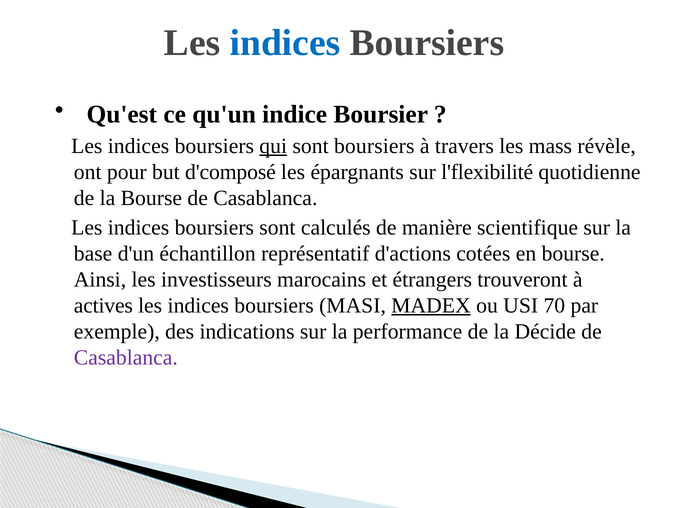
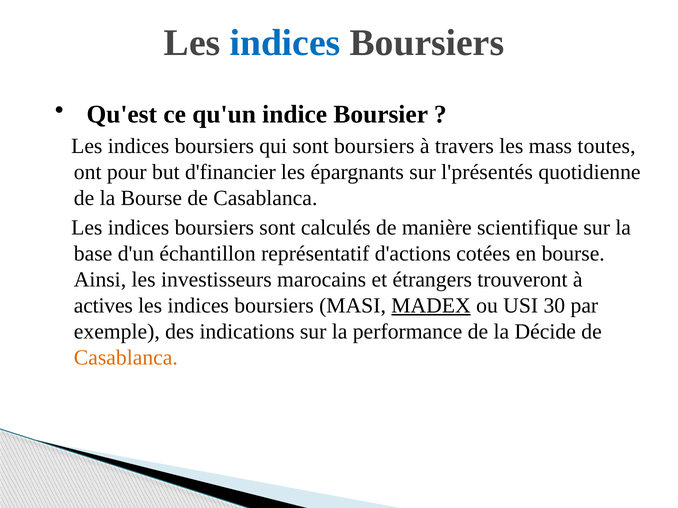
qui underline: present -> none
révèle: révèle -> toutes
d'composé: d'composé -> d'financier
l'flexibilité: l'flexibilité -> l'présentés
70: 70 -> 30
Casablanca at (126, 358) colour: purple -> orange
